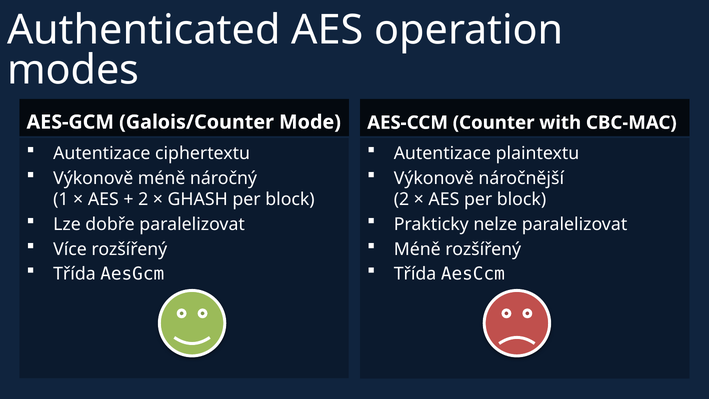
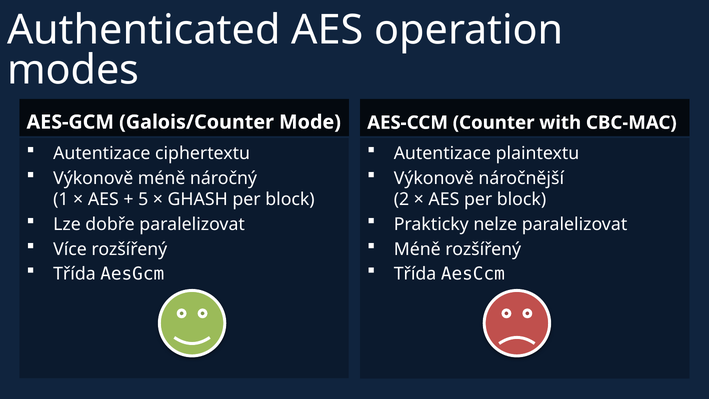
2 at (143, 199): 2 -> 5
